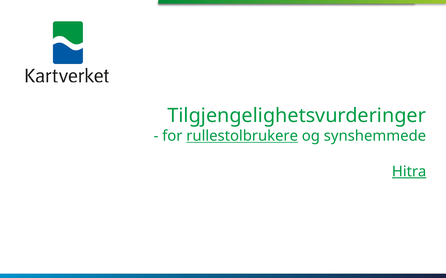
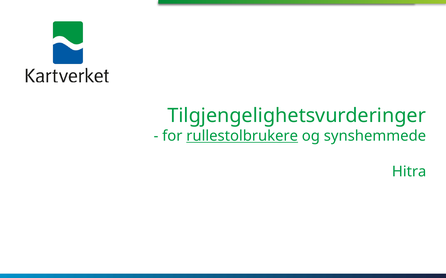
Hitra underline: present -> none
